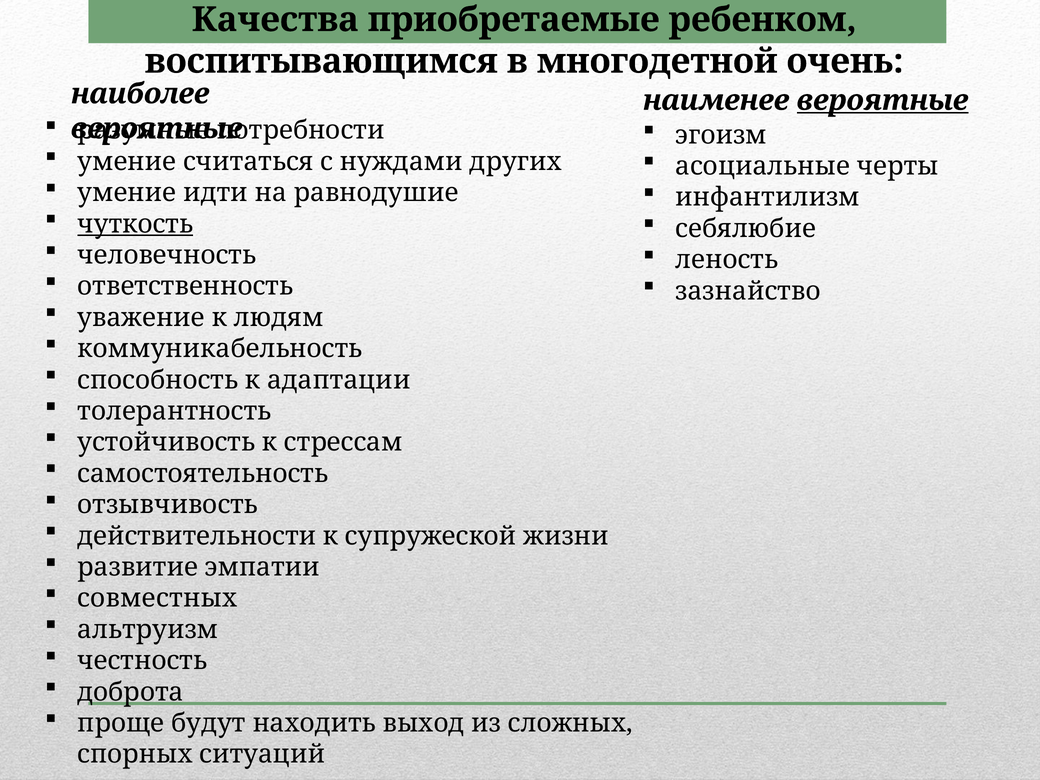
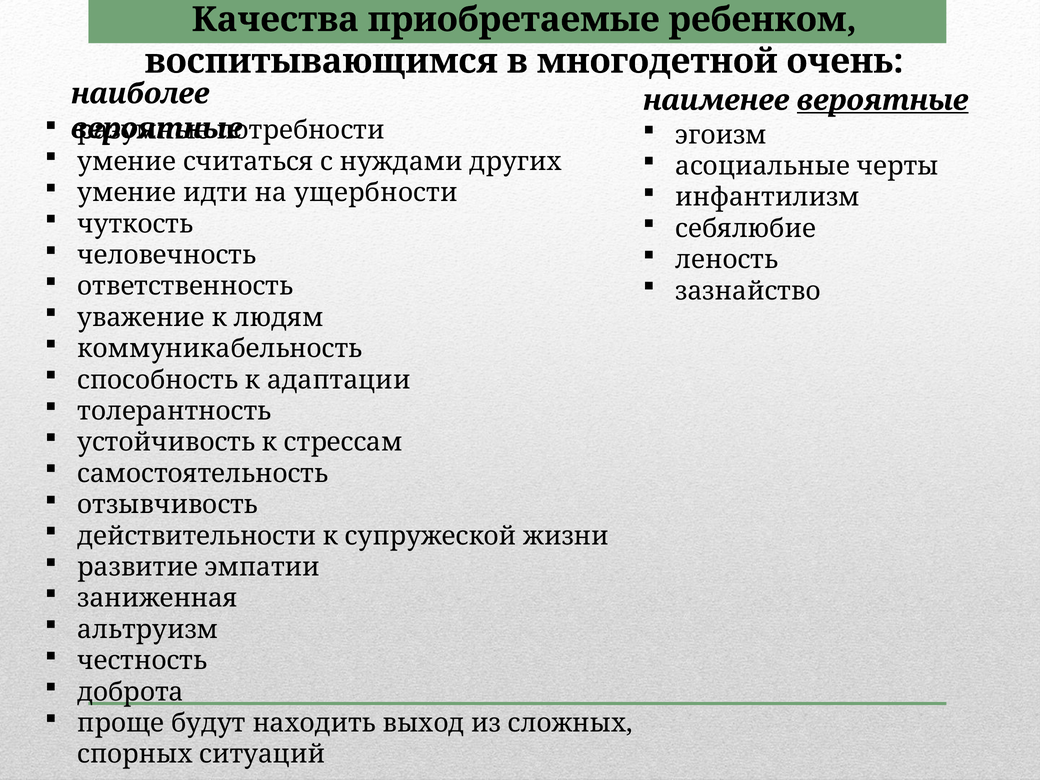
равнодушие: равнодушие -> ущербности
чуткость underline: present -> none
совместных: совместных -> заниженная
